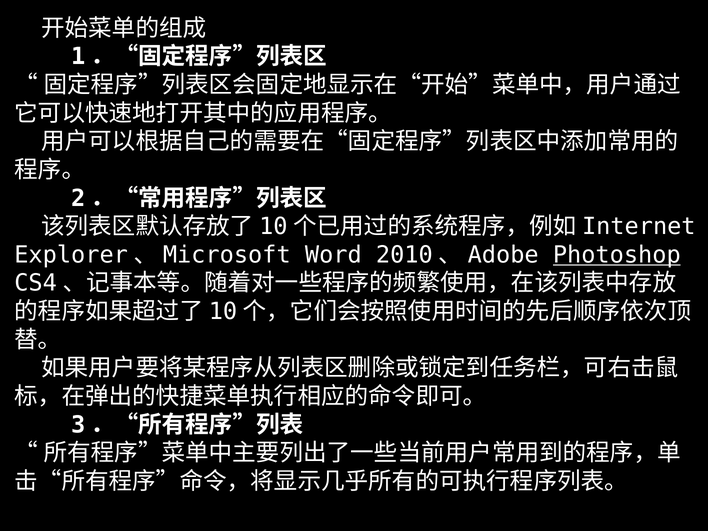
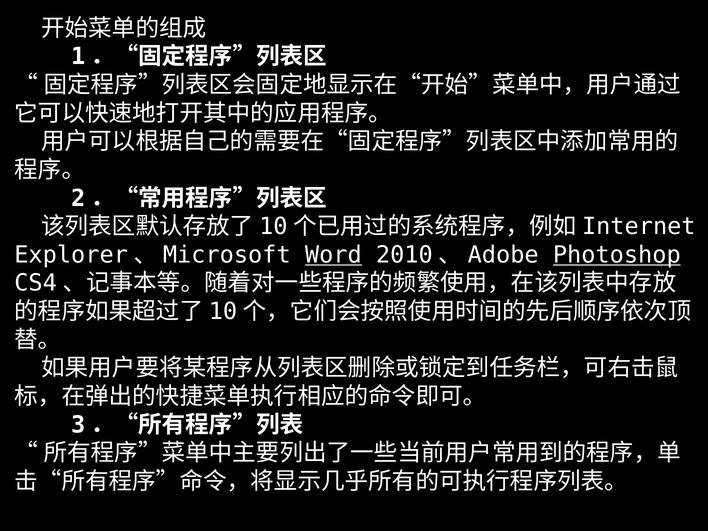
Word underline: none -> present
